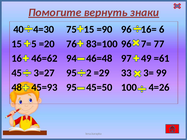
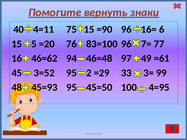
4=30: 4=30 -> 4=11
3=27: 3=27 -> 3=52
4=26: 4=26 -> 4=95
